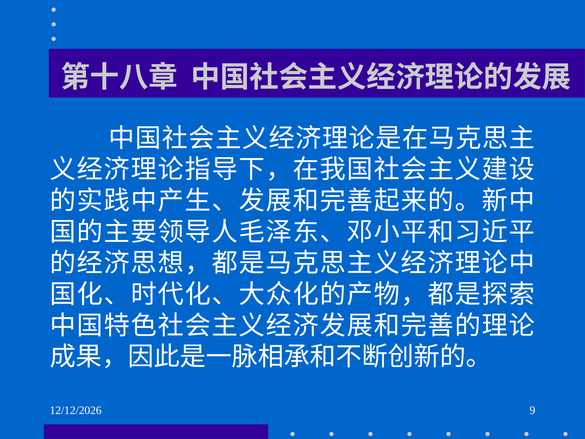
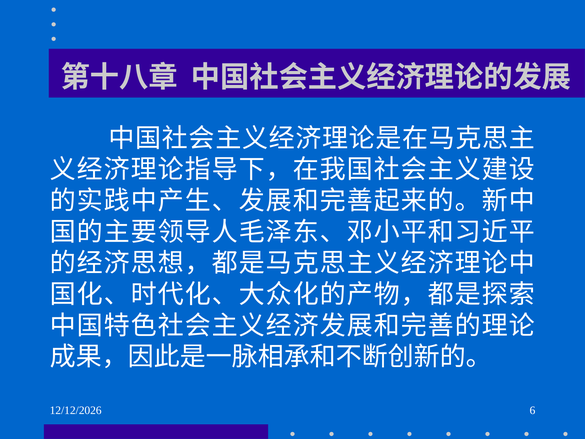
9: 9 -> 6
